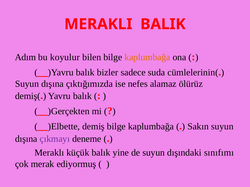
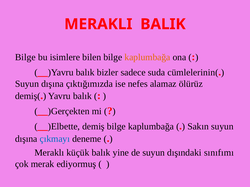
Adım at (25, 57): Adım -> Bilge
koyulur: koyulur -> isimlere
çıkmayı colour: purple -> blue
